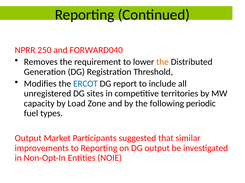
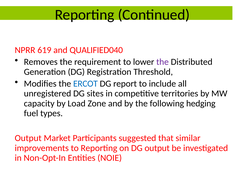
250: 250 -> 619
FORWARD040: FORWARD040 -> QUALIFIED040
the at (162, 62) colour: orange -> purple
periodic: periodic -> hedging
